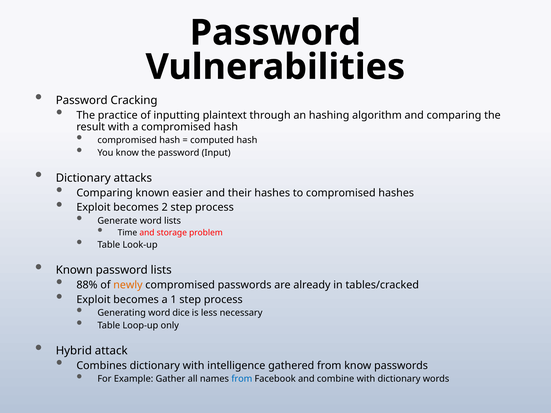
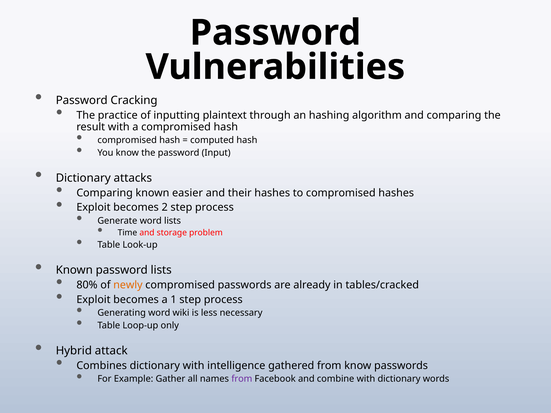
88%: 88% -> 80%
dice: dice -> wiki
from at (242, 379) colour: blue -> purple
